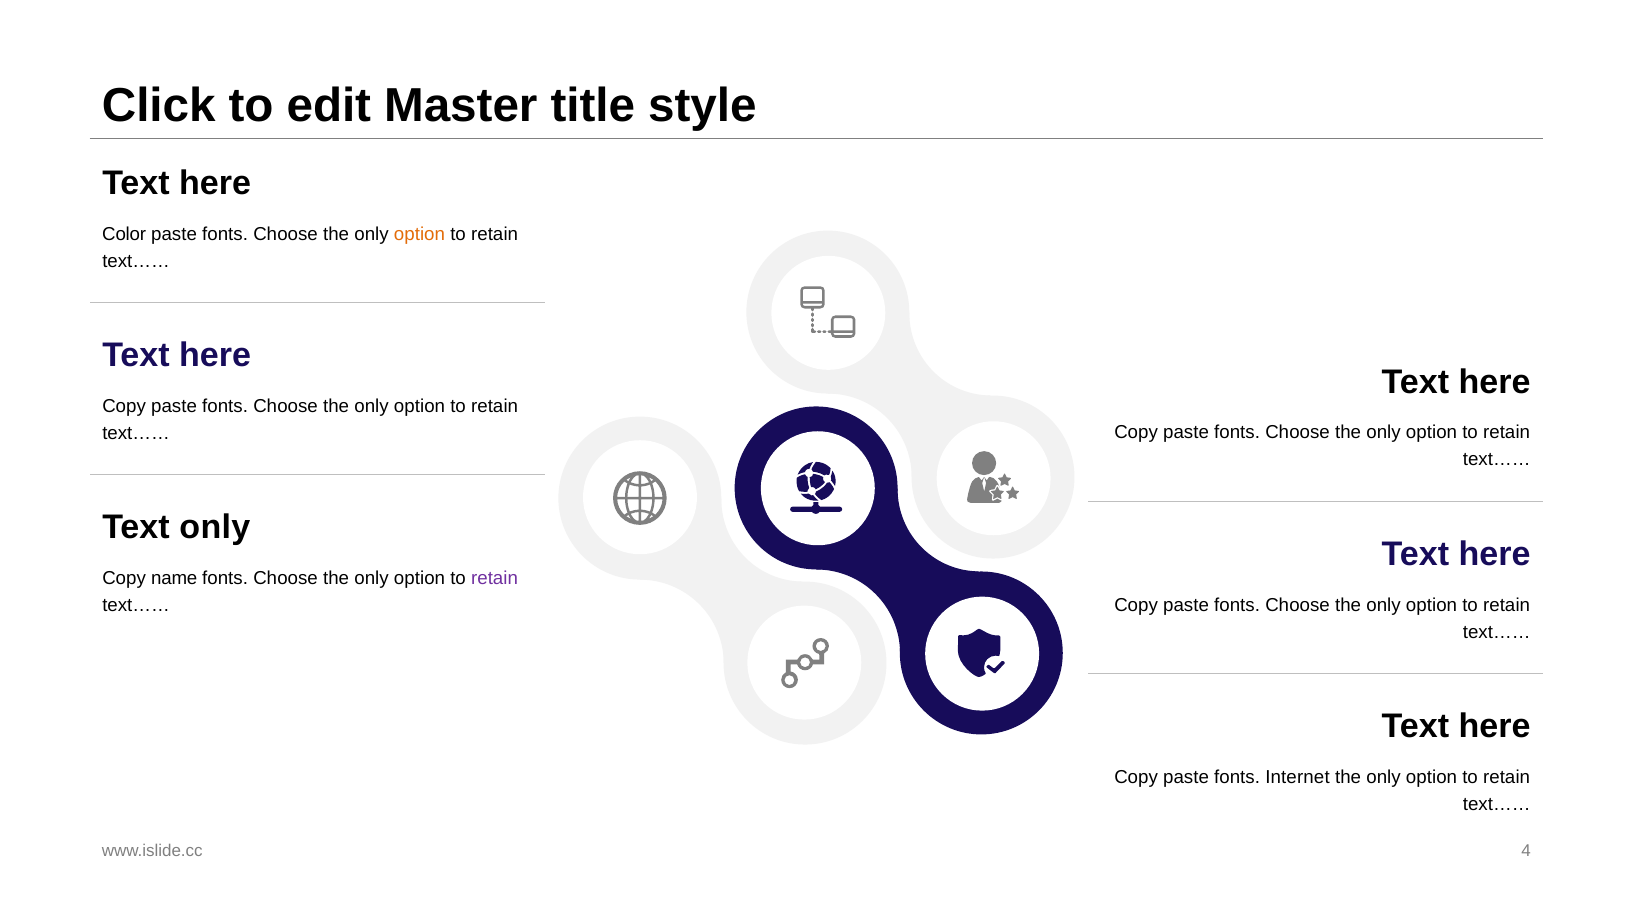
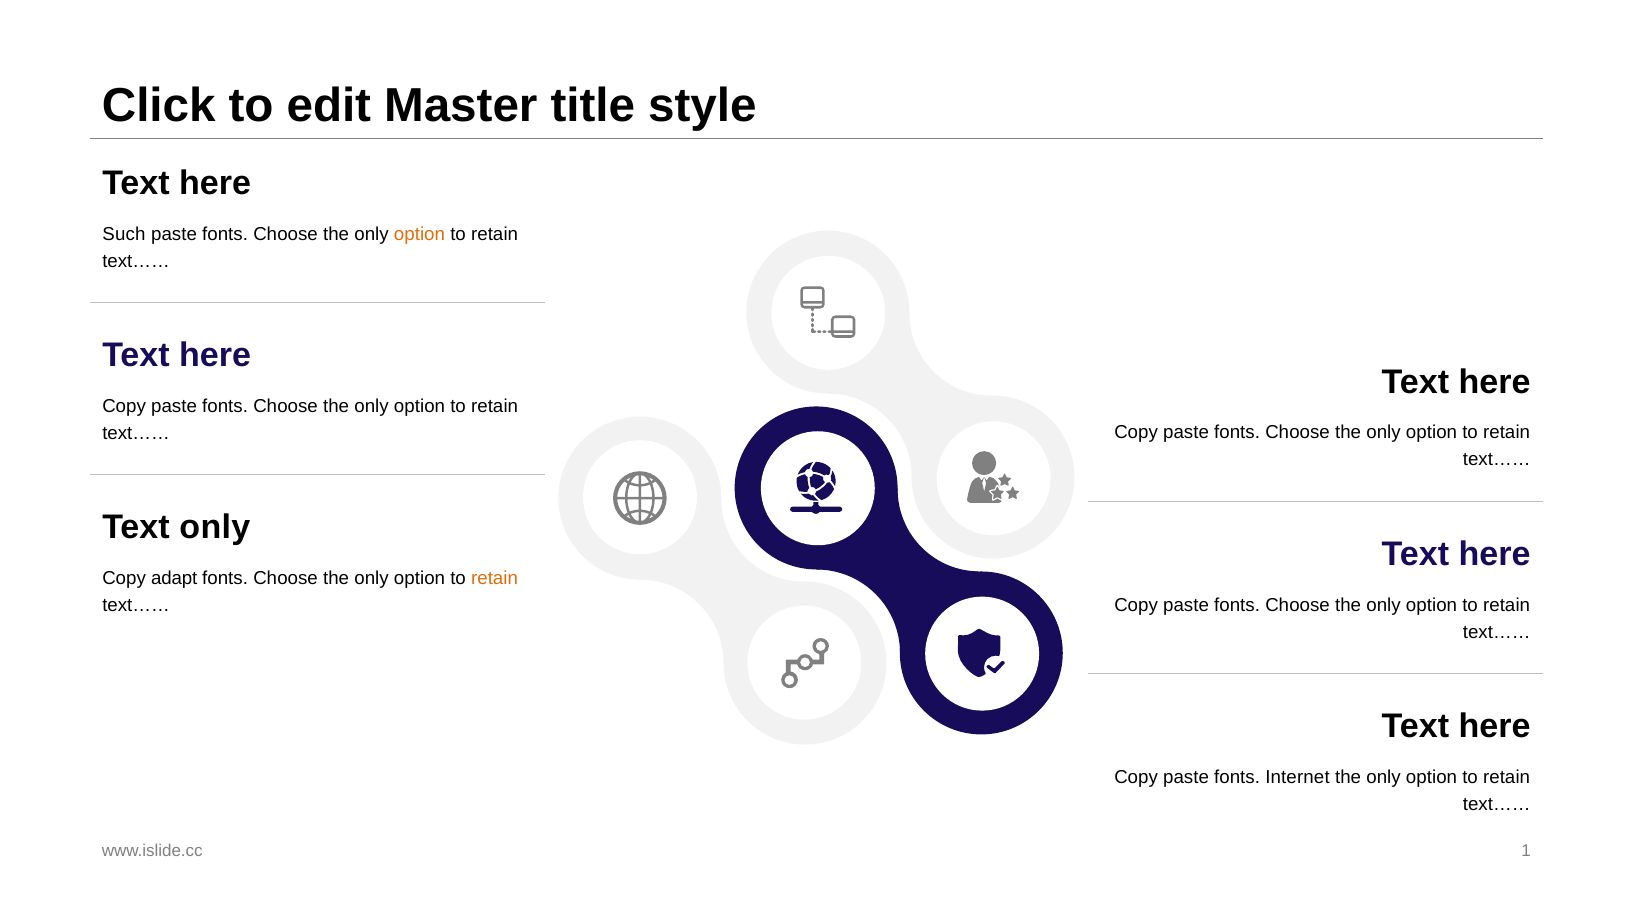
Color: Color -> Such
name: name -> adapt
retain at (495, 578) colour: purple -> orange
4: 4 -> 1
